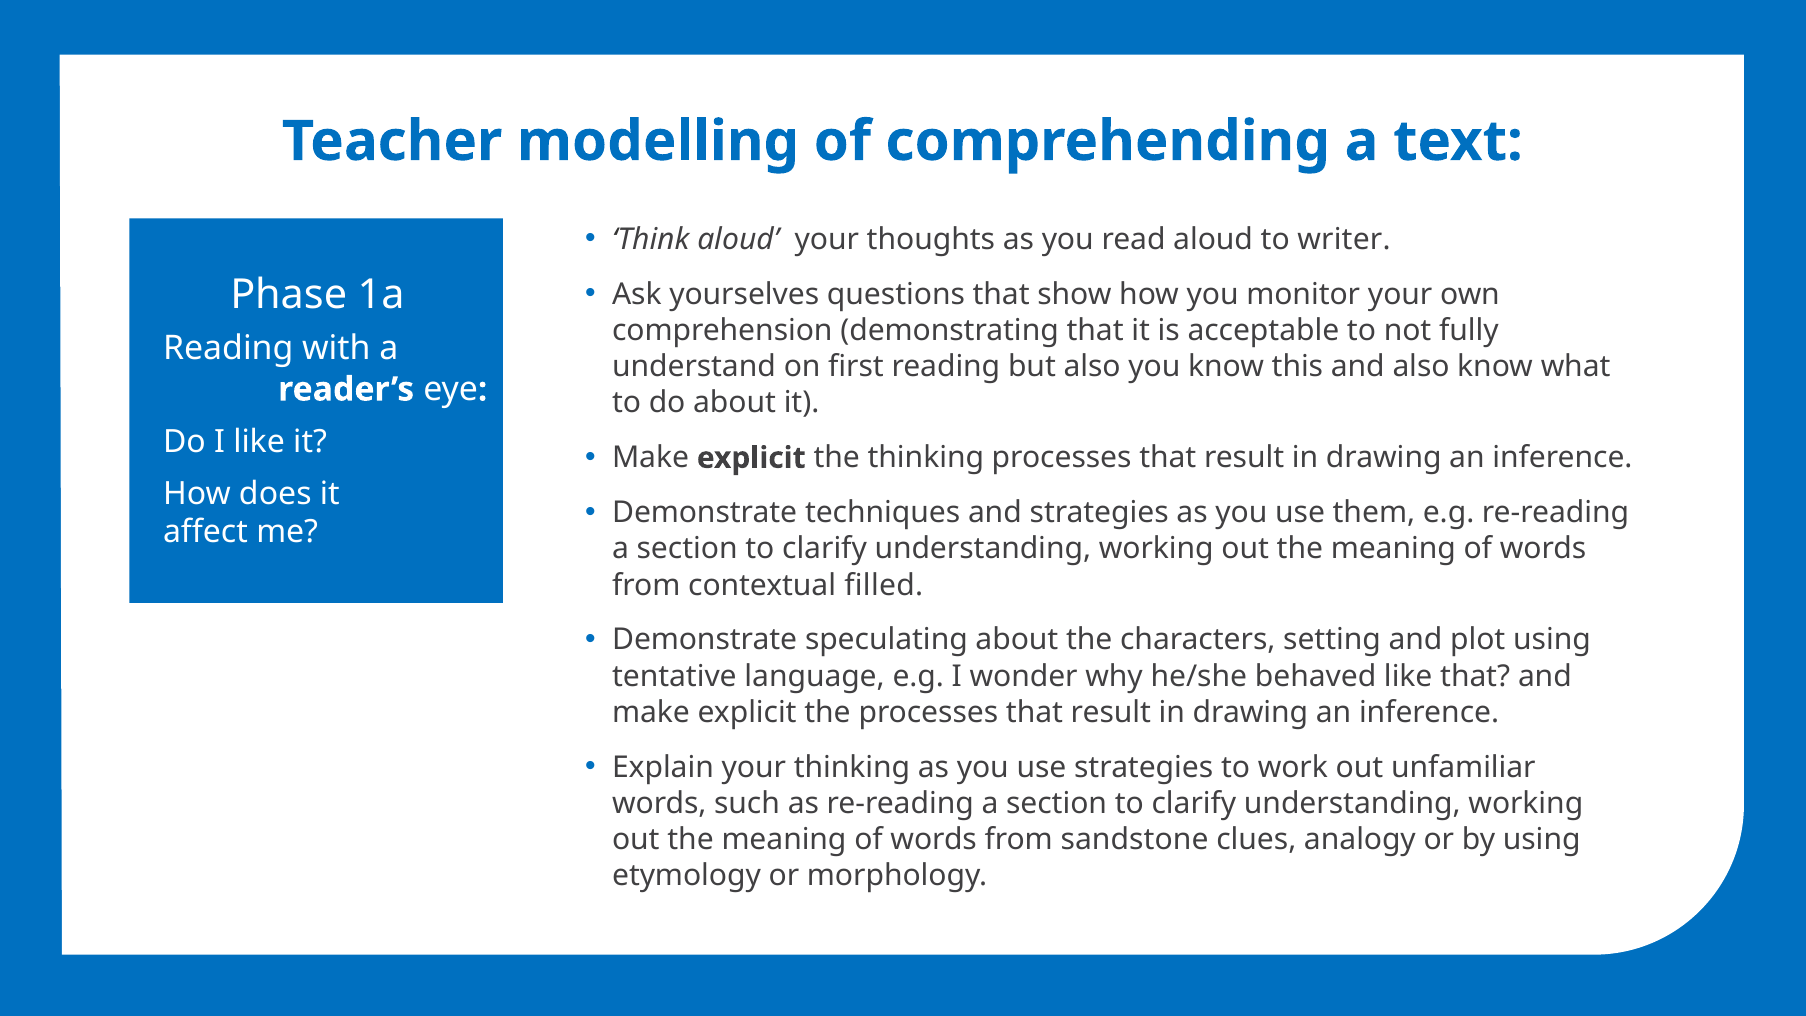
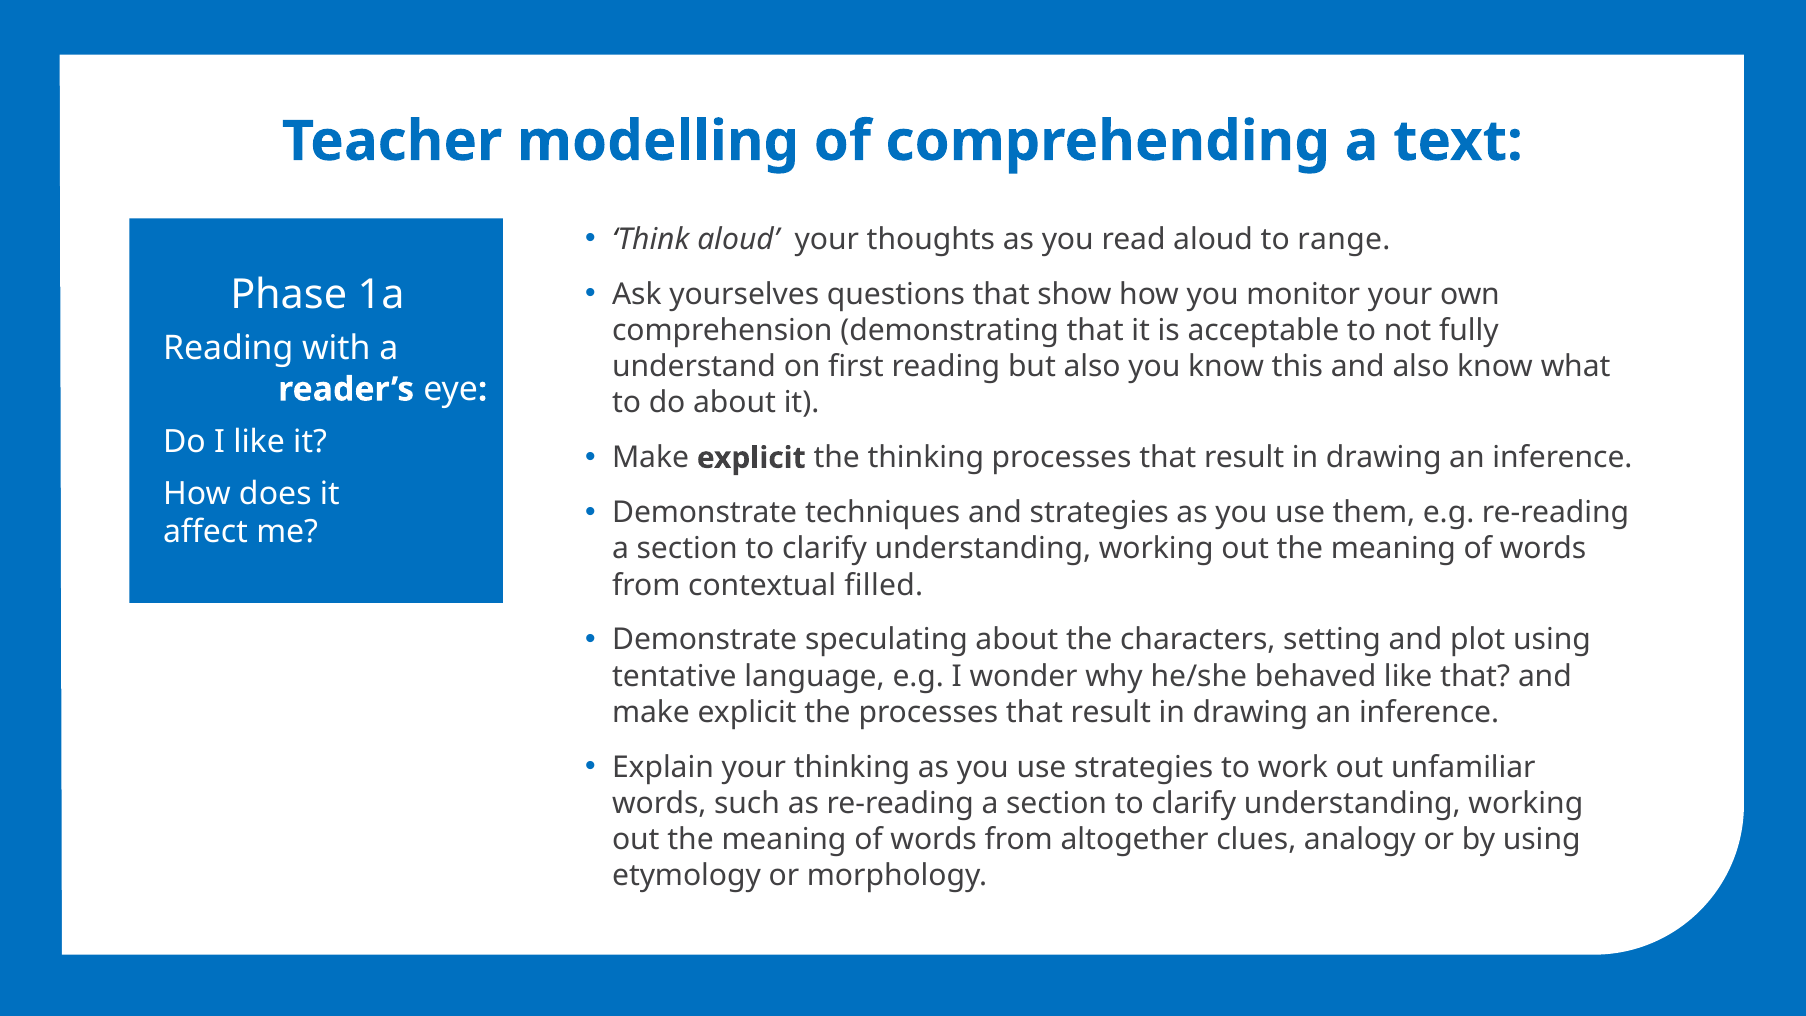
writer: writer -> range
sandstone: sandstone -> altogether
